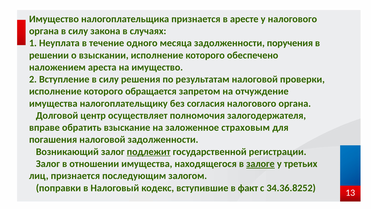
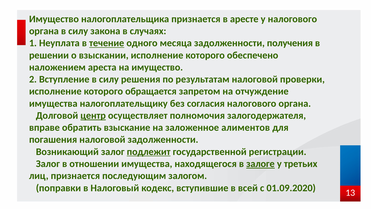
течение underline: none -> present
поручения: поручения -> получения
центр underline: none -> present
страховым: страховым -> алиментов
факт: факт -> всей
34.36.8252: 34.36.8252 -> 01.09.2020
